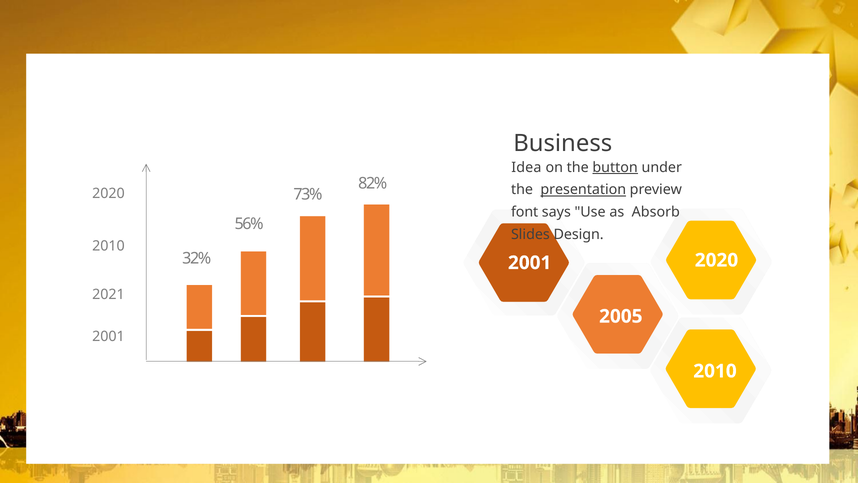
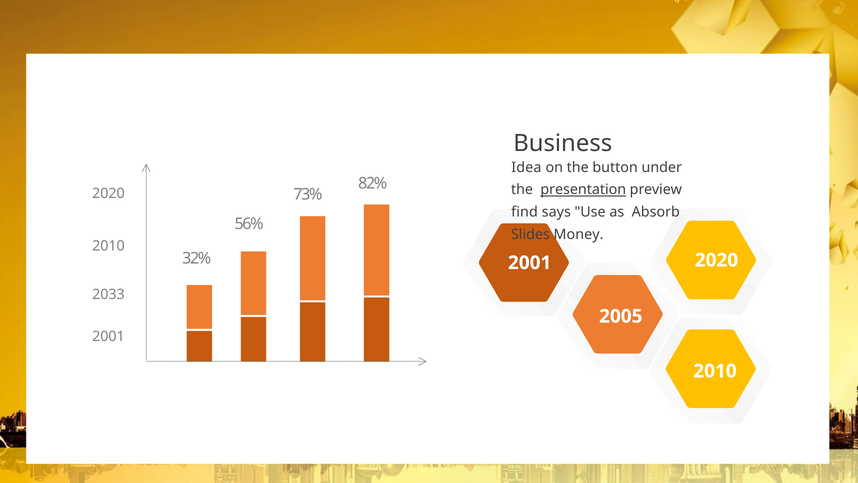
button underline: present -> none
font: font -> find
Design: Design -> Money
2021: 2021 -> 2033
